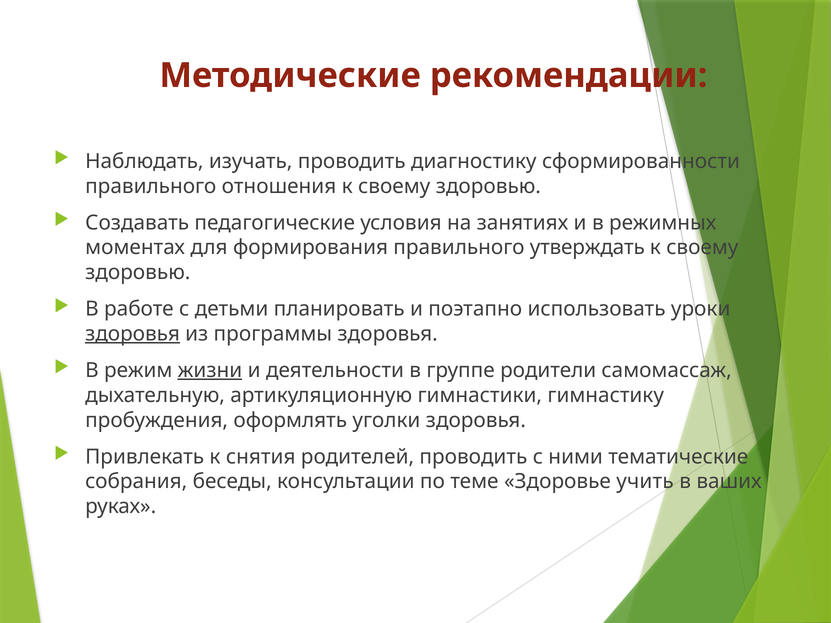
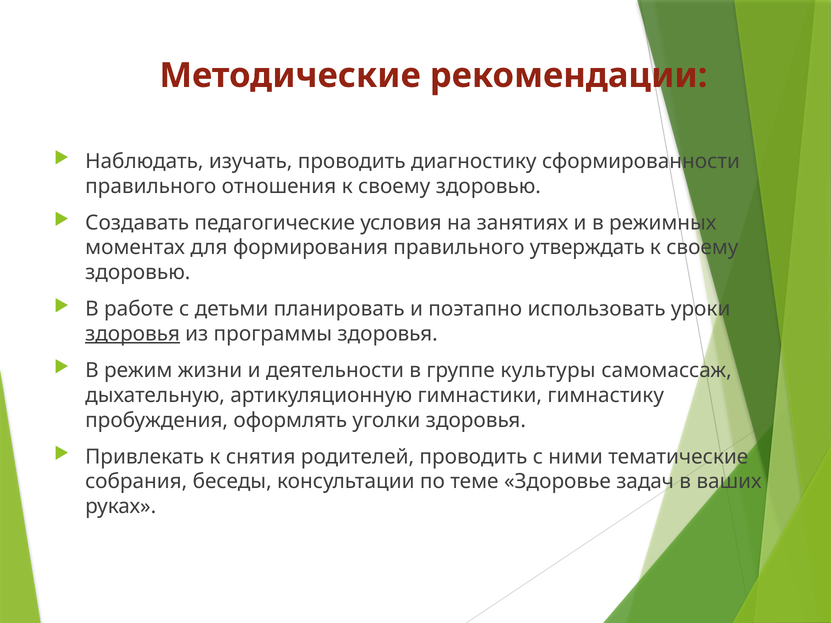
жизни underline: present -> none
родители: родители -> культуры
учить: учить -> задач
